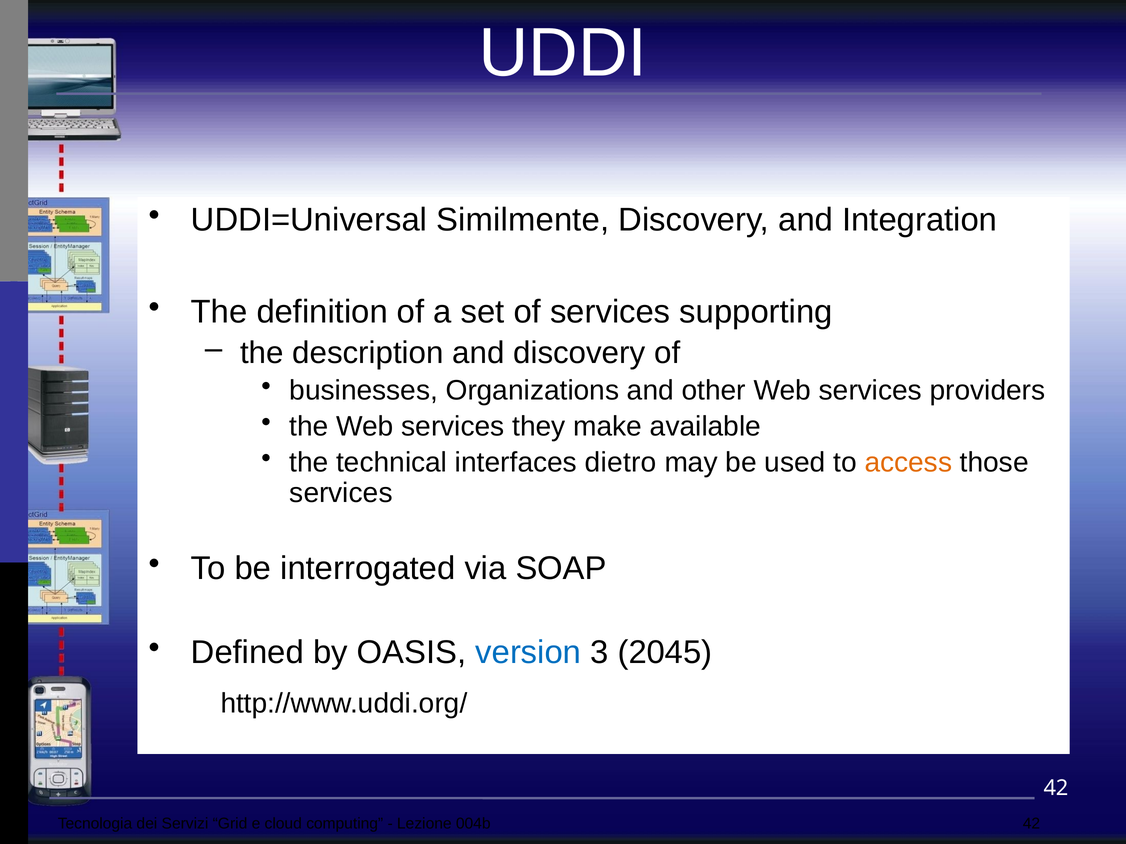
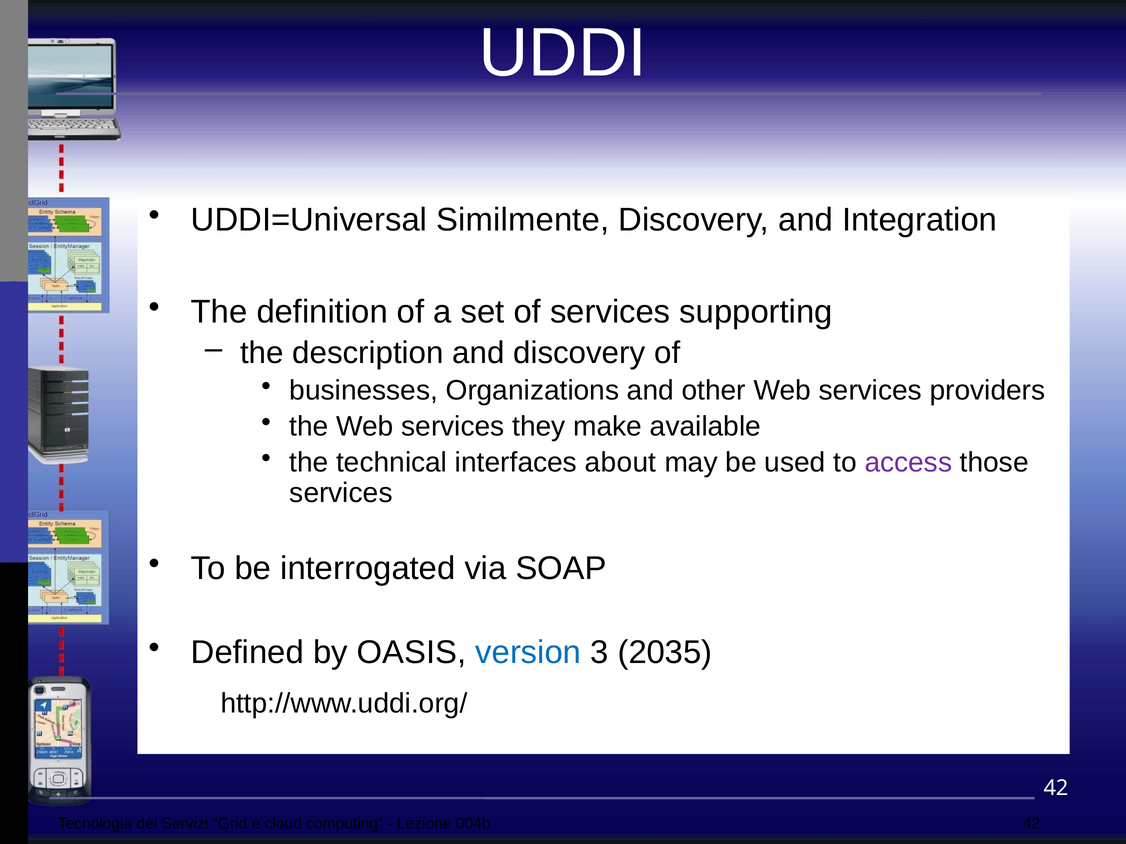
dietro: dietro -> about
access colour: orange -> purple
2045: 2045 -> 2035
